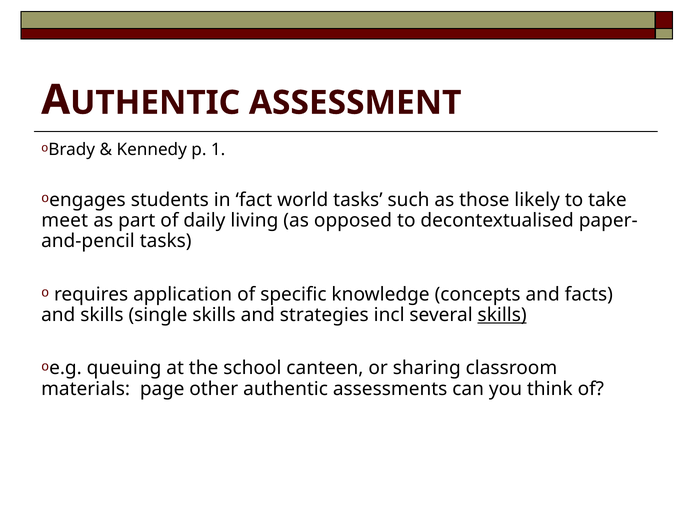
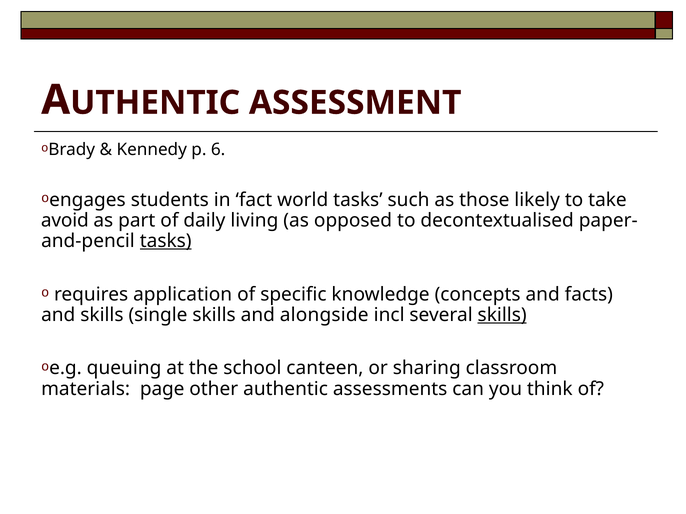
1: 1 -> 6
meet: meet -> avoid
tasks at (166, 241) underline: none -> present
strategies: strategies -> alongside
